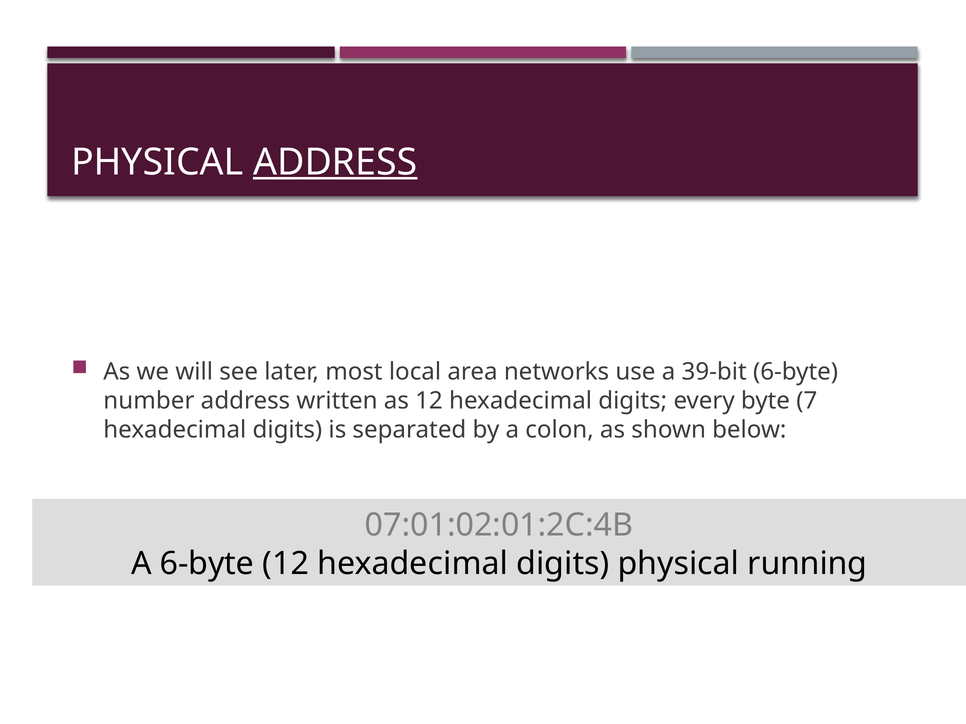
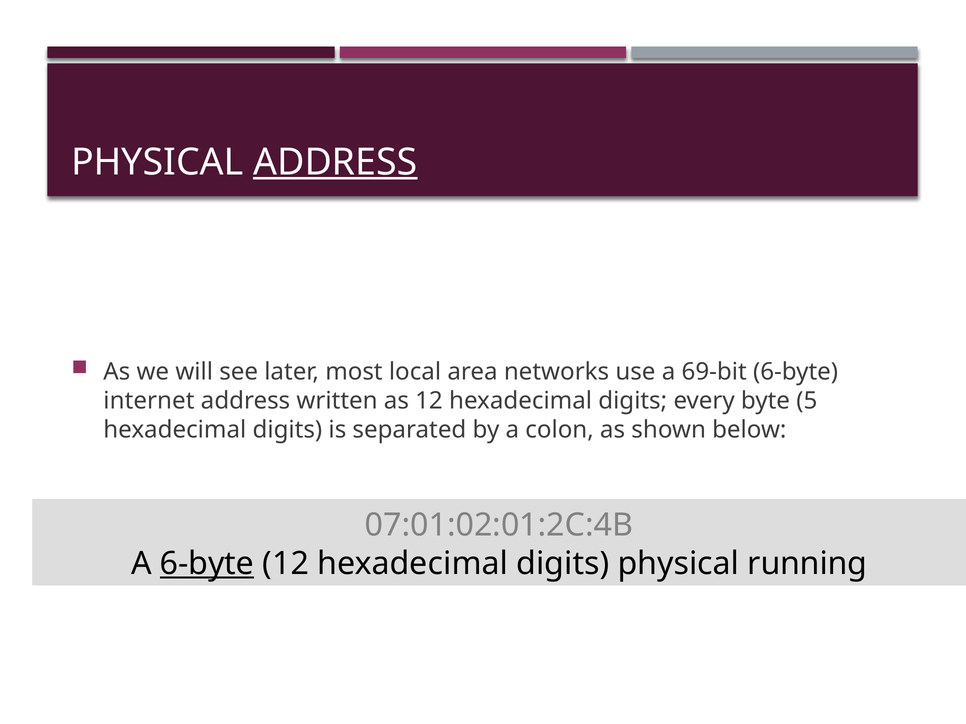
39-bit: 39-bit -> 69-bit
number: number -> internet
7: 7 -> 5
6-byte at (207, 564) underline: none -> present
